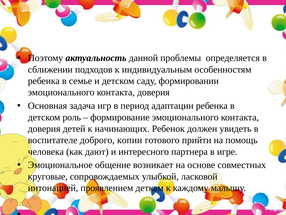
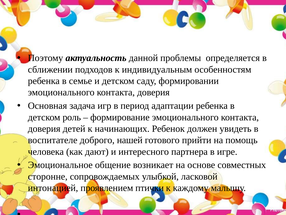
копии: копии -> нашей
круговые: круговые -> сторонне
деткам: деткам -> птички
